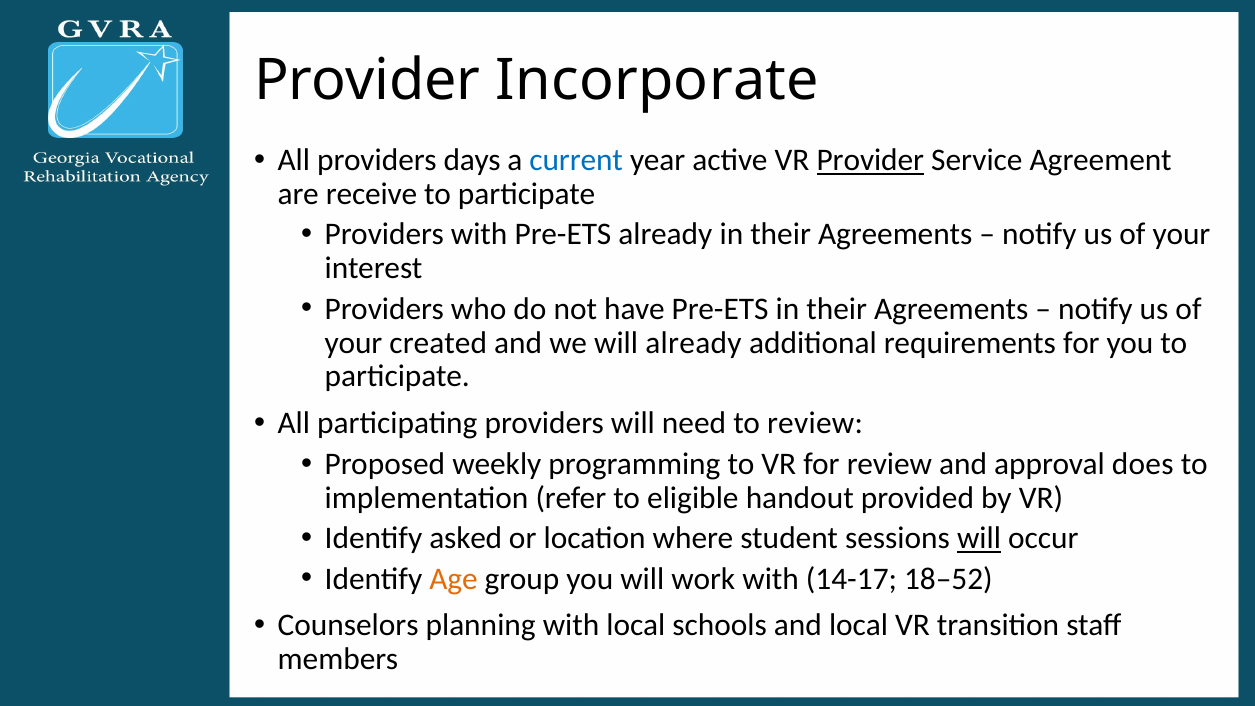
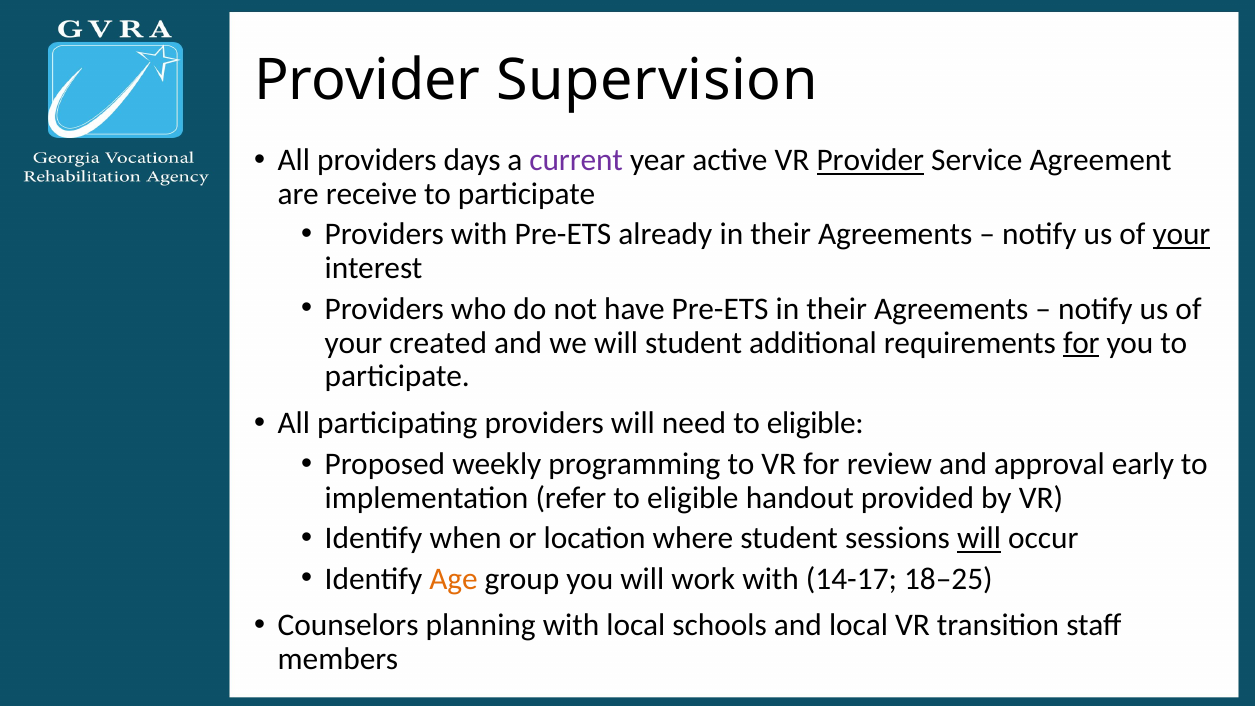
Incorporate: Incorporate -> Supervision
current colour: blue -> purple
your at (1181, 235) underline: none -> present
will already: already -> student
for at (1081, 343) underline: none -> present
need to review: review -> eligible
does: does -> early
asked: asked -> when
18–52: 18–52 -> 18–25
